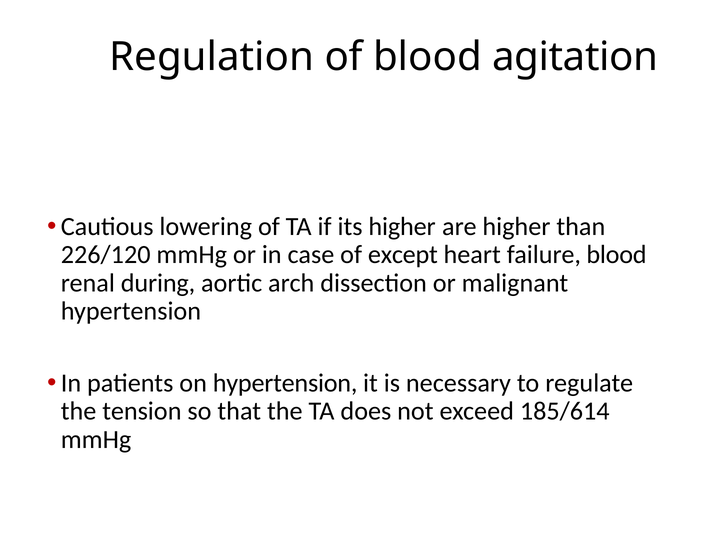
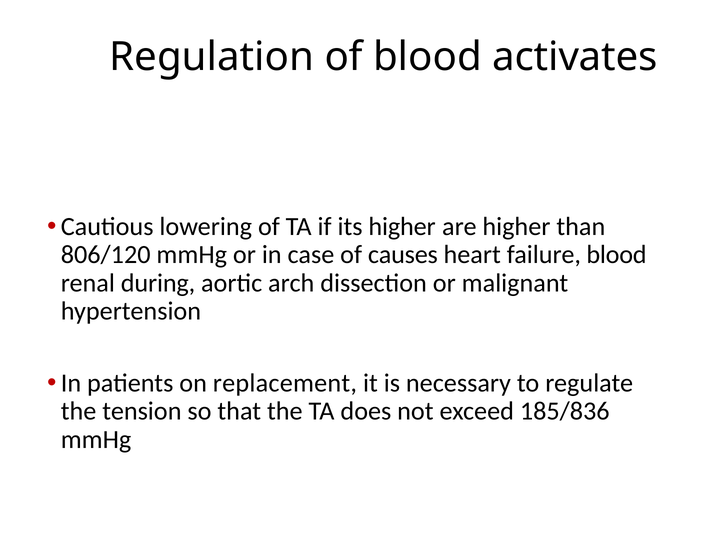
agitation: agitation -> activates
226/120: 226/120 -> 806/120
except: except -> causes
on hypertension: hypertension -> replacement
185/614: 185/614 -> 185/836
